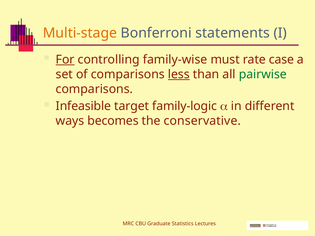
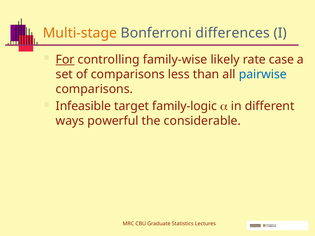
statements: statements -> differences
must: must -> likely
less underline: present -> none
pairwise colour: green -> blue
becomes: becomes -> powerful
conservative: conservative -> considerable
